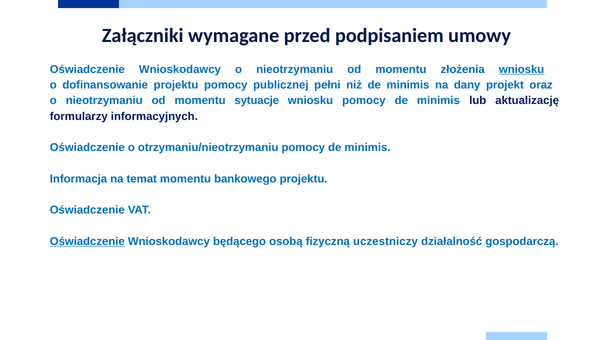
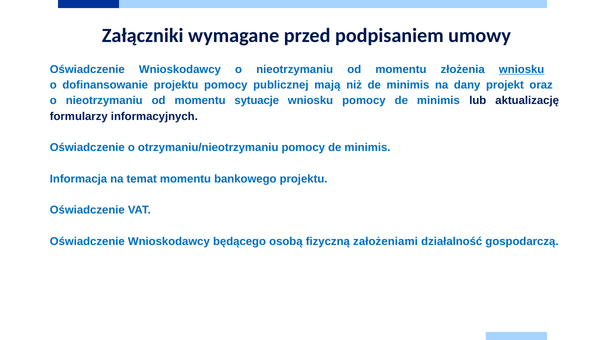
pełni: pełni -> mają
Oświadczenie at (87, 242) underline: present -> none
uczestniczy: uczestniczy -> założeniami
